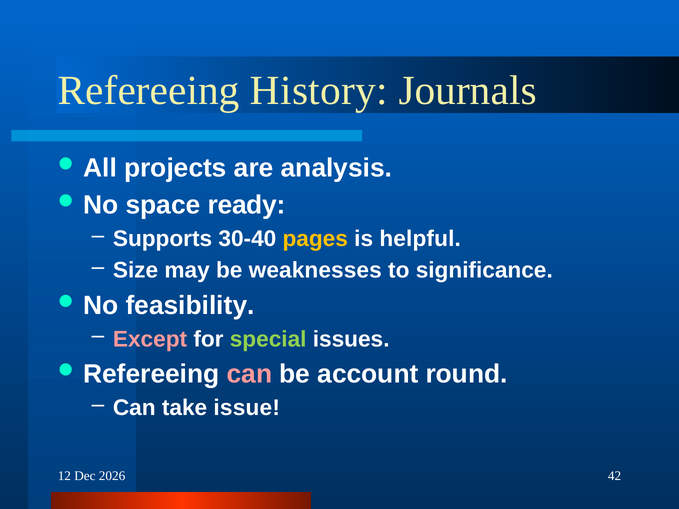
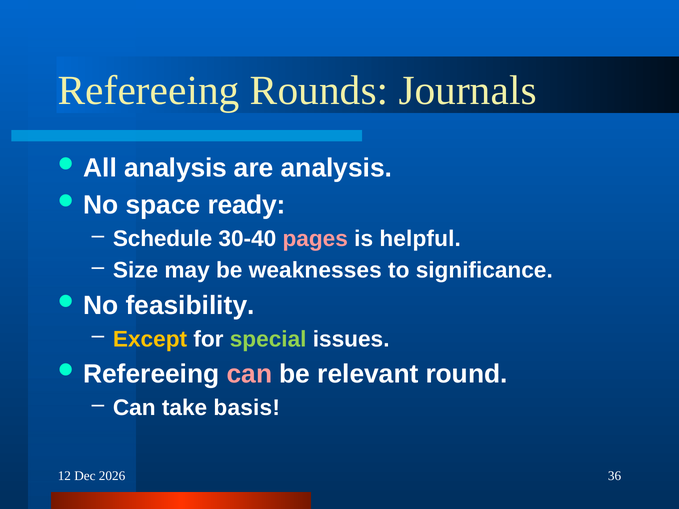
History: History -> Rounds
projects at (175, 168): projects -> analysis
Supports: Supports -> Schedule
pages colour: yellow -> pink
Except colour: pink -> yellow
account: account -> relevant
issue: issue -> basis
42: 42 -> 36
